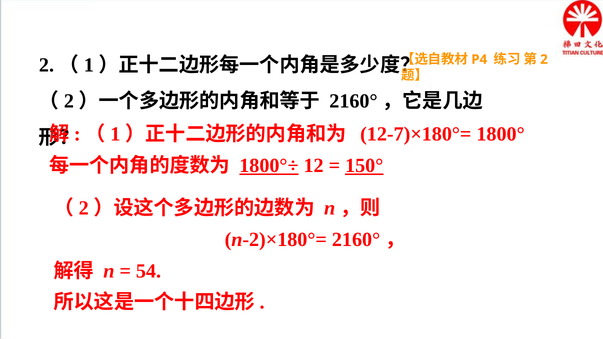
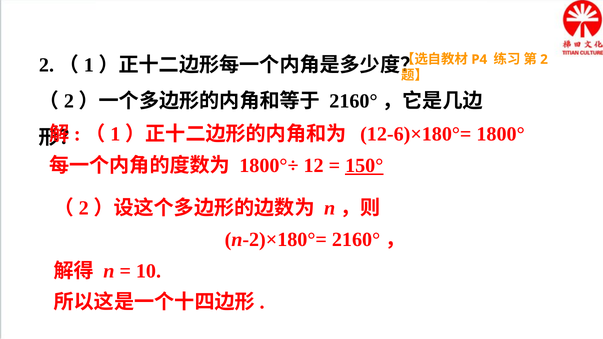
12-7)×180°=: 12-7)×180°= -> 12-6)×180°=
1800°÷ underline: present -> none
54: 54 -> 10
